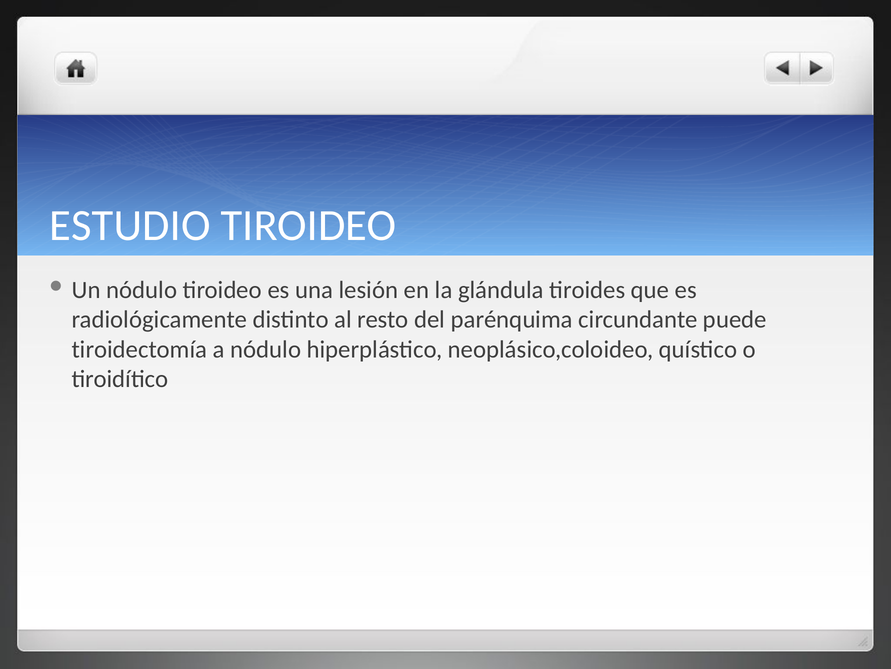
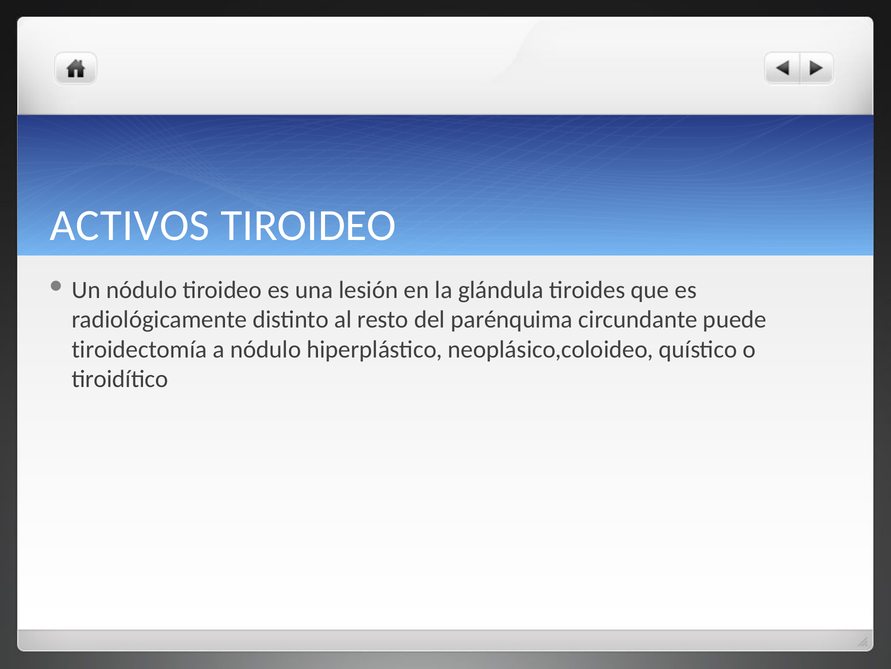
ESTUDIO: ESTUDIO -> ACTIVOS
